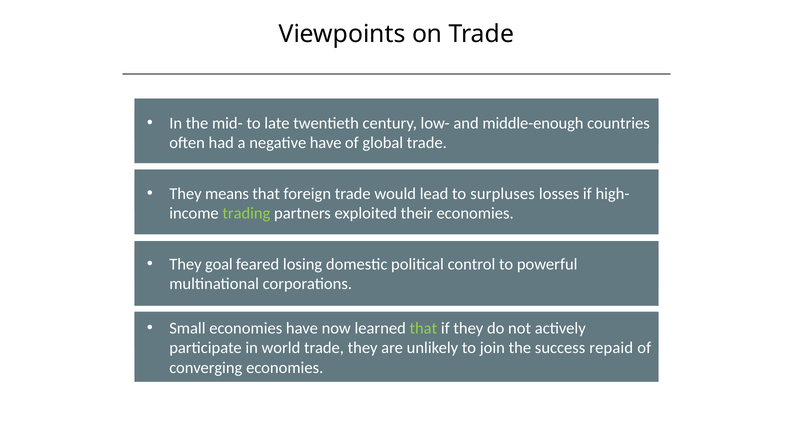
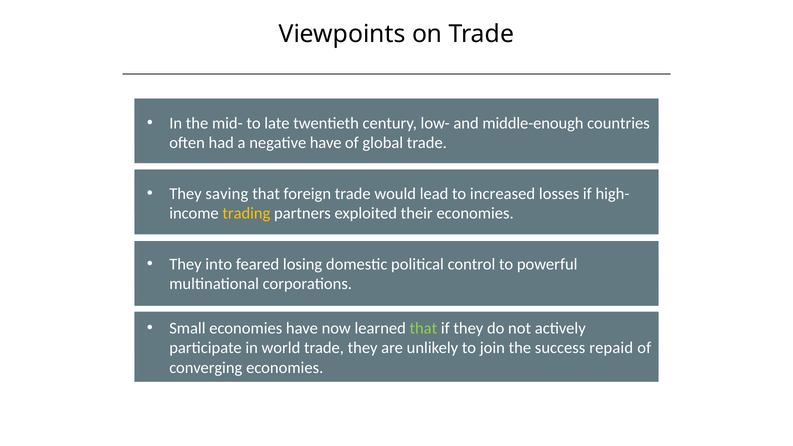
means: means -> saving
surpluses: surpluses -> increased
trading colour: light green -> yellow
goal: goal -> into
